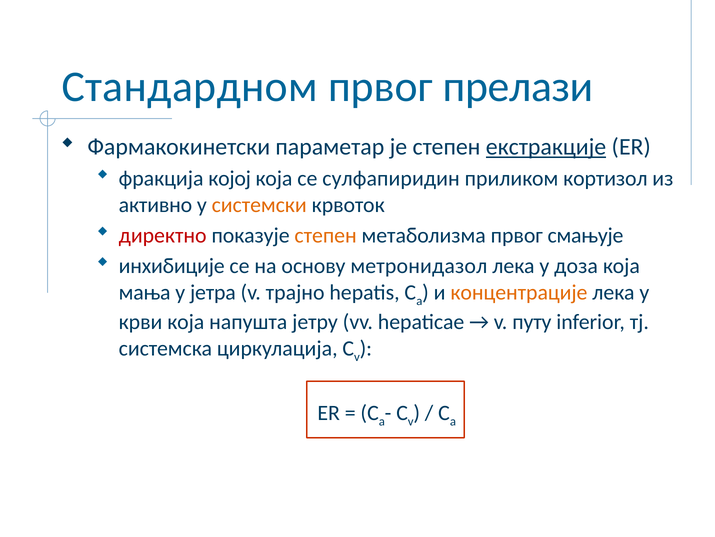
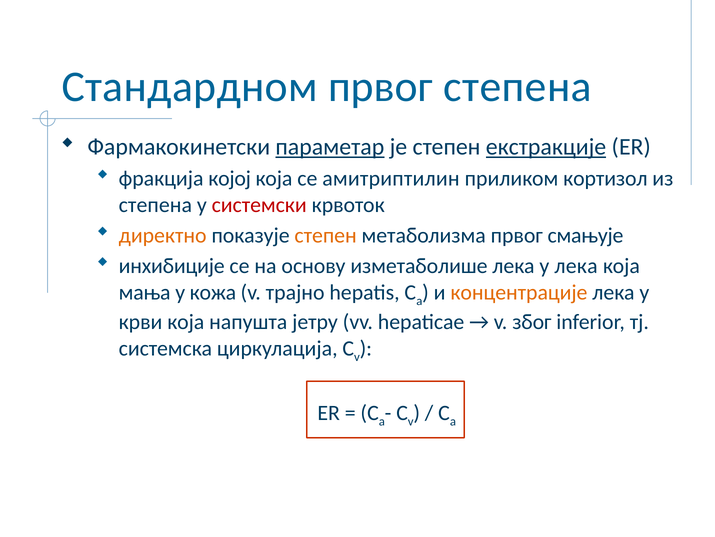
првог прелази: прелази -> степена
параметар underline: none -> present
сулфапиридин: сулфапиридин -> амитриптилин
активно at (155, 205): активно -> степена
системски colour: orange -> red
директно colour: red -> orange
метронидазол: метронидазол -> изметаболише
у доза: доза -> лека
јетра: јетра -> кожа
путу: путу -> због
